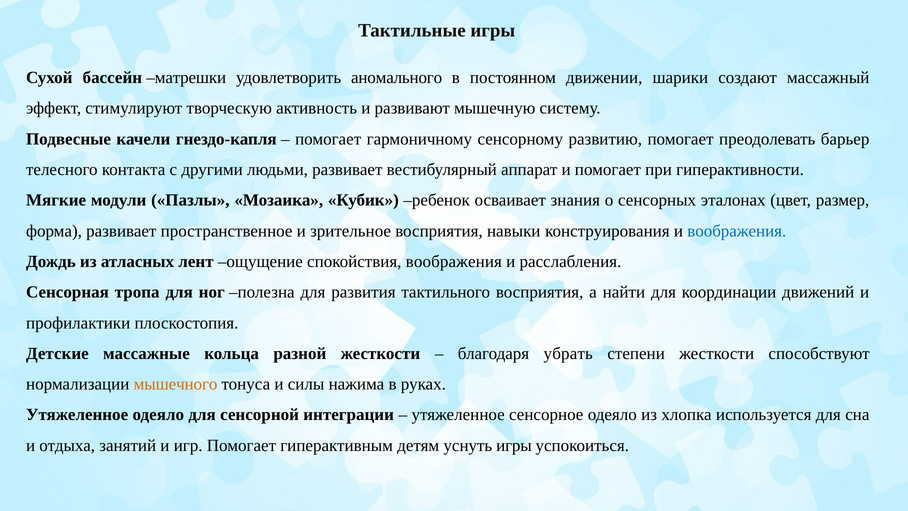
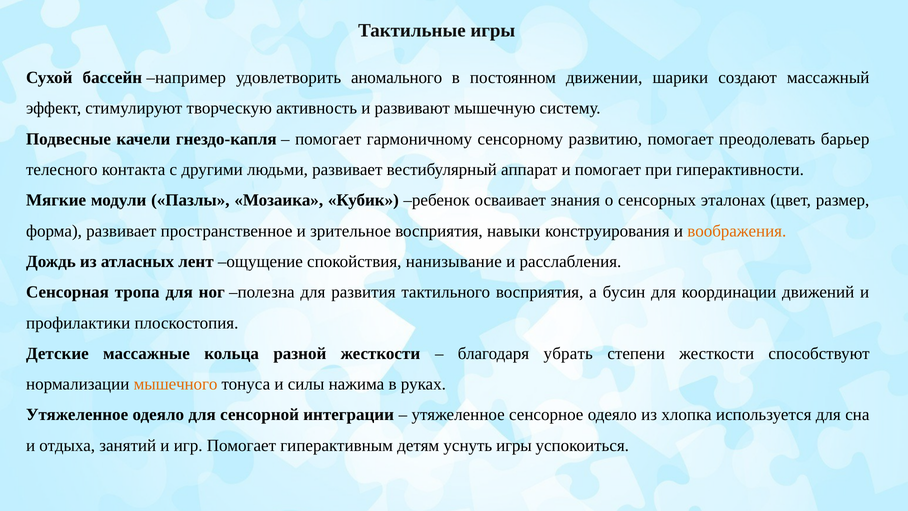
матрешки: матрешки -> например
воображения at (737, 231) colour: blue -> orange
спокойствия воображения: воображения -> нанизывание
найти: найти -> бусин
